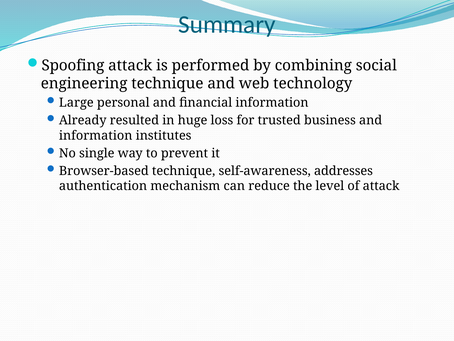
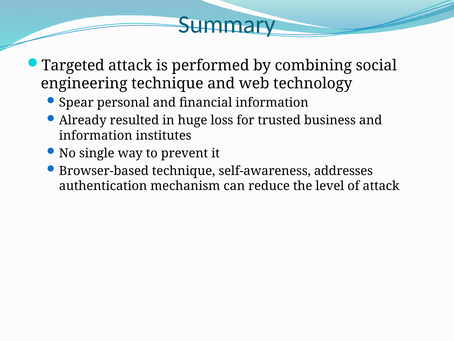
Spoofing: Spoofing -> Targeted
Large: Large -> Spear
